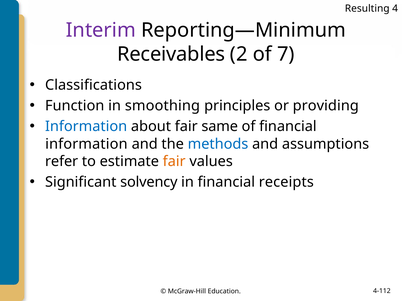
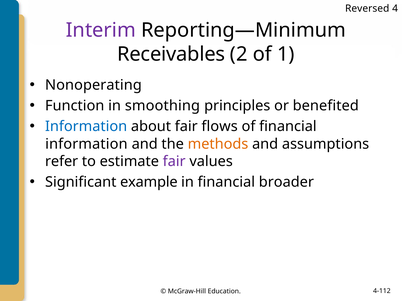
Resulting: Resulting -> Reversed
7: 7 -> 1
Classifications: Classifications -> Nonoperating
providing: providing -> benefited
same: same -> flows
methods colour: blue -> orange
fair at (174, 162) colour: orange -> purple
solvency: solvency -> example
receipts: receipts -> broader
